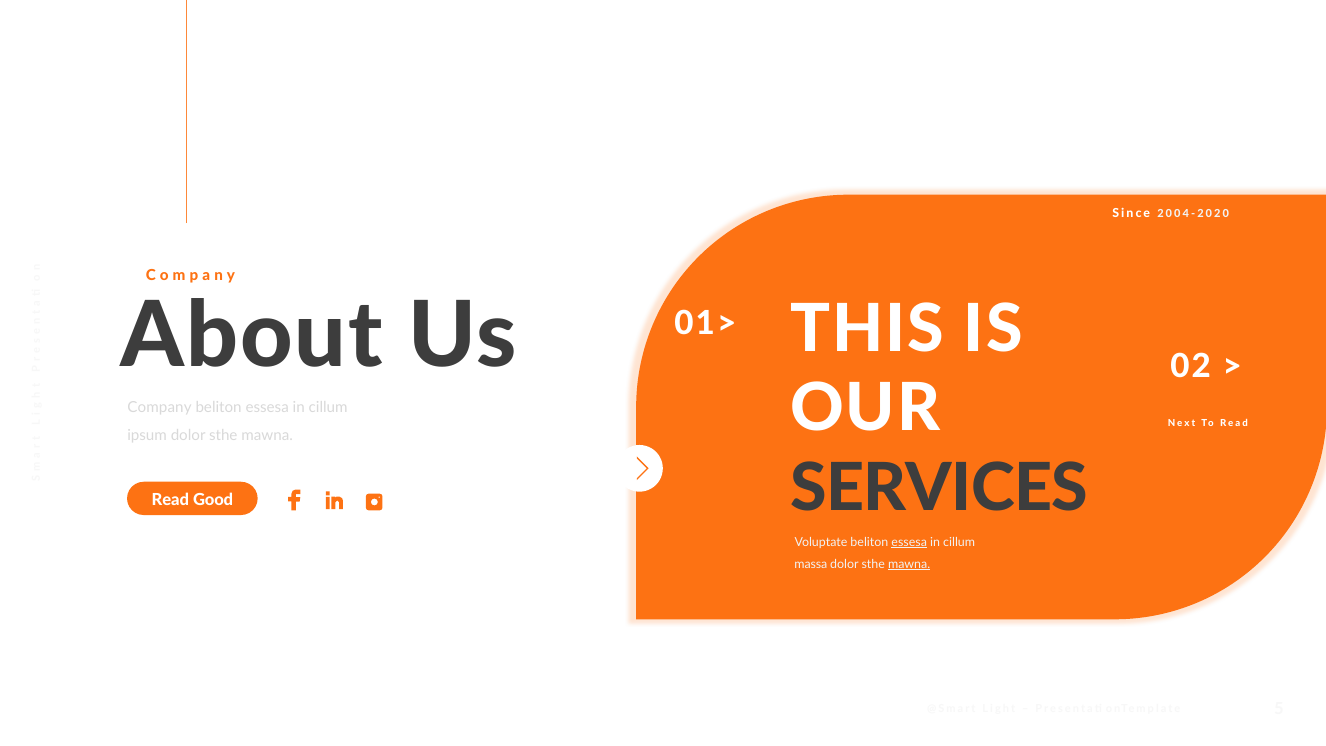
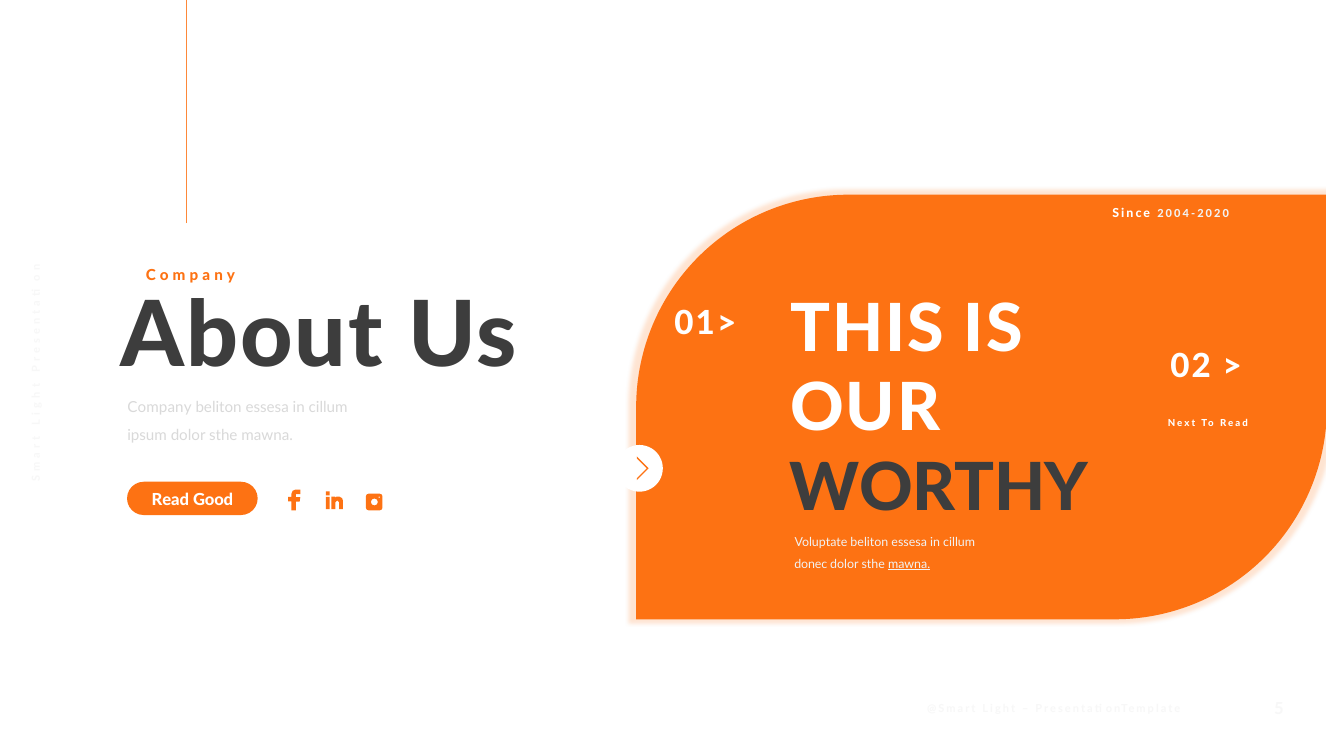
SERVICES: SERVICES -> WORTHY
essesa at (909, 542) underline: present -> none
massa: massa -> donec
